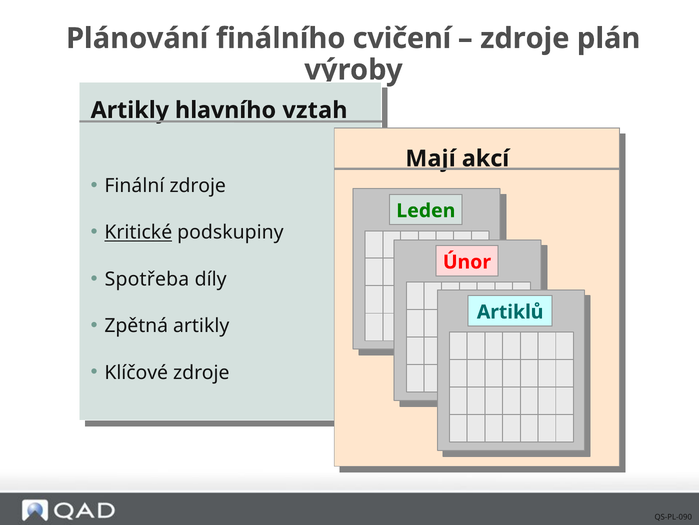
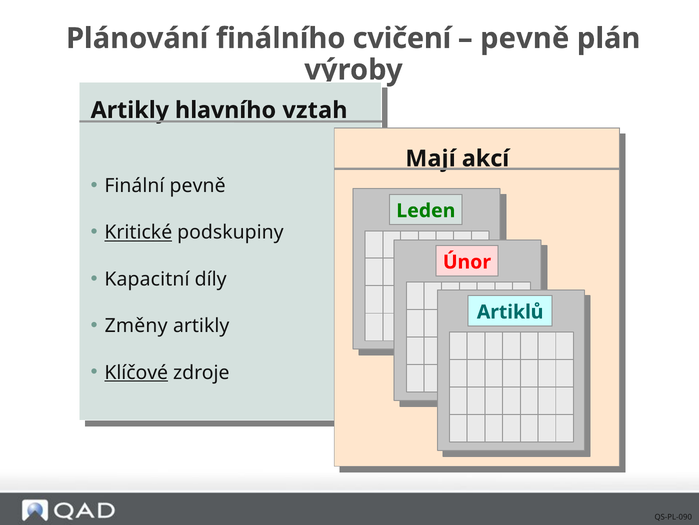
zdroje at (525, 38): zdroje -> pevně
Finální zdroje: zdroje -> pevně
Spotřeba: Spotřeba -> Kapacitní
Zpětná: Zpětná -> Změny
Klíčové underline: none -> present
